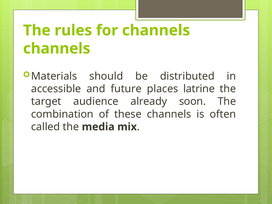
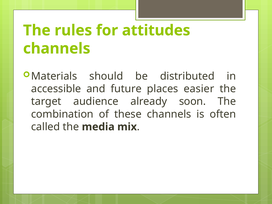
for channels: channels -> attitudes
latrine: latrine -> easier
